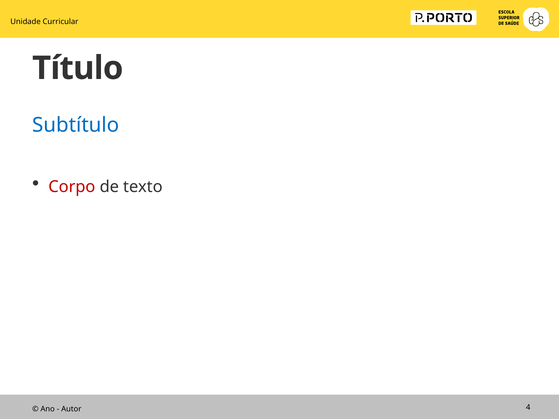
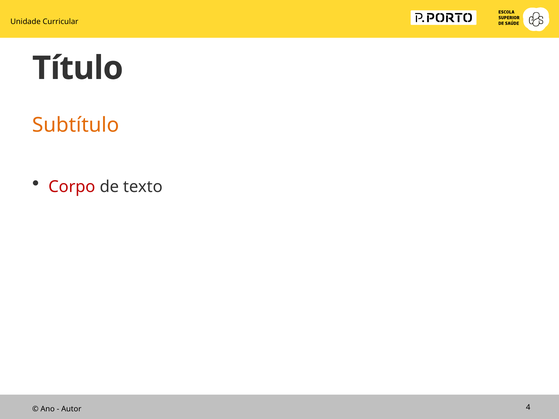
Subtítulo colour: blue -> orange
